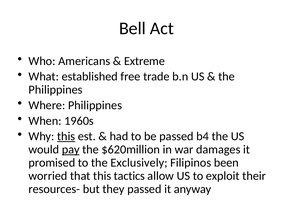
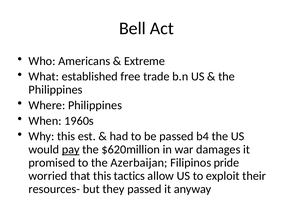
this at (66, 136) underline: present -> none
Exclusively: Exclusively -> Azerbaijan
been: been -> pride
